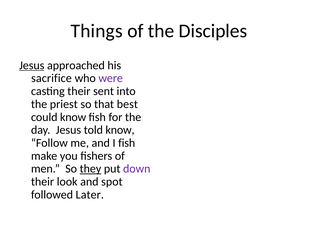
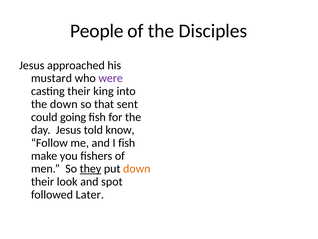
Things: Things -> People
Jesus at (32, 65) underline: present -> none
sacrifice: sacrifice -> mustard
sent: sent -> king
the priest: priest -> down
best: best -> sent
could know: know -> going
down at (137, 168) colour: purple -> orange
